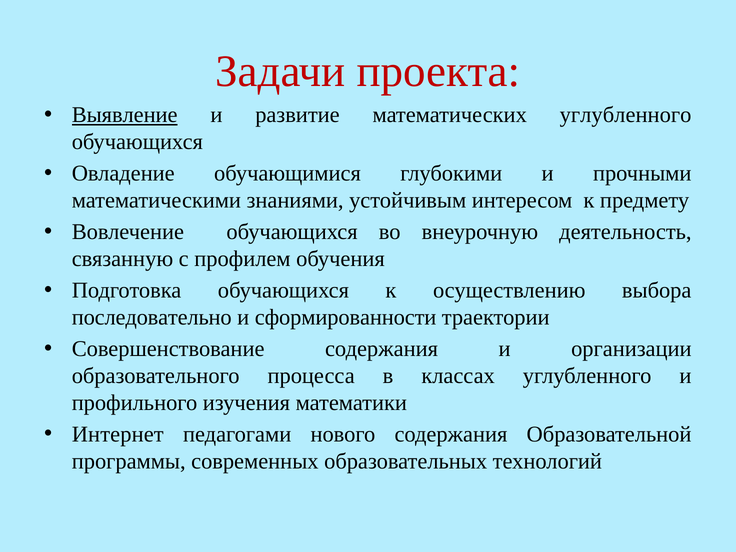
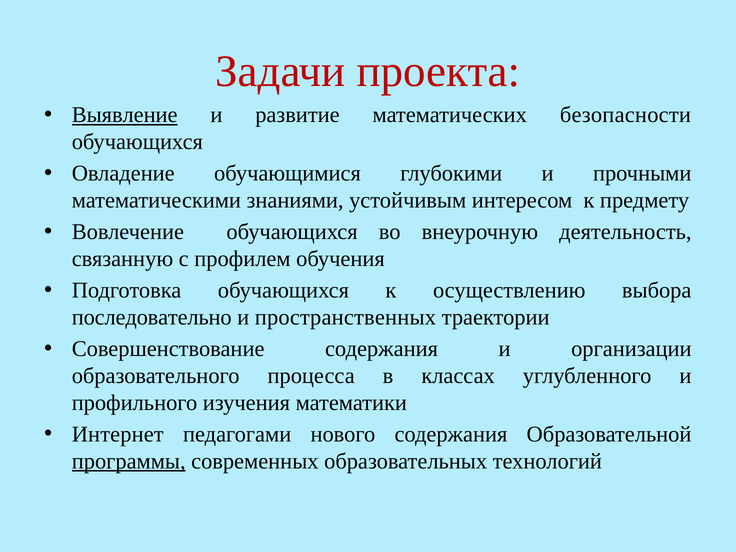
математических углубленного: углубленного -> безопасности
сформированности: сформированности -> пространственных
программы underline: none -> present
